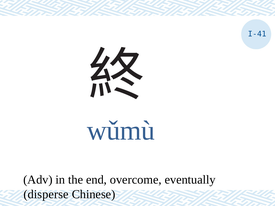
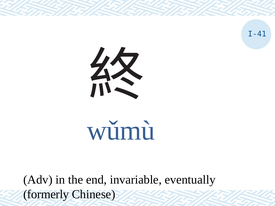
overcome: overcome -> invariable
disperse: disperse -> formerly
